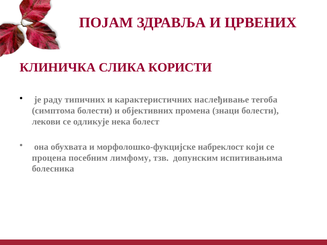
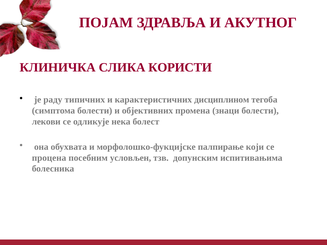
ЦРВЕНИХ: ЦРВЕНИХ -> АКУТНОГ
наслеђивање: наслеђивање -> дисциплином
набреклост: набреклост -> палпирање
лимфому: лимфому -> условљен
